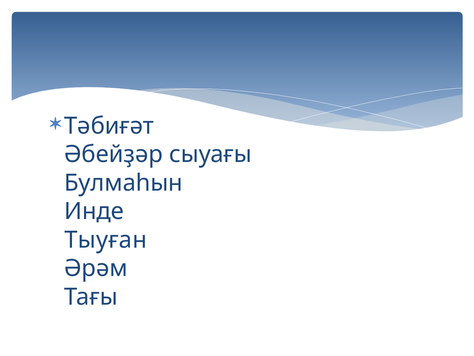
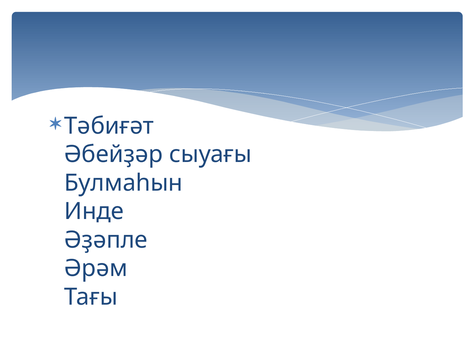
Тыуған: Тыуған -> Әҙәпле
